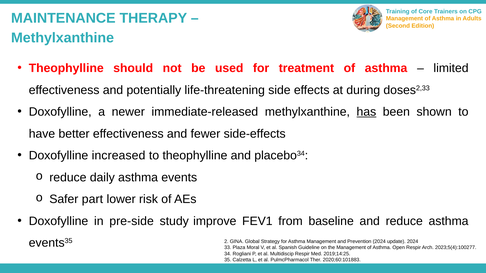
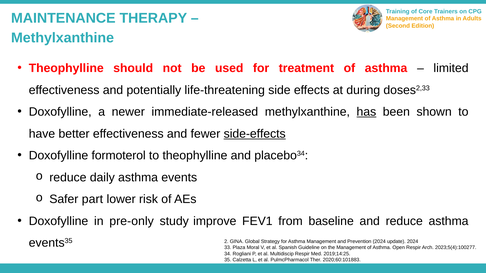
side-effects underline: none -> present
increased: increased -> formoterol
pre-side: pre-side -> pre-only
